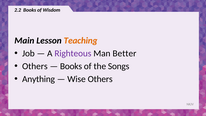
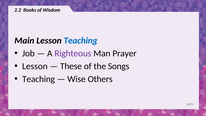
Teaching at (81, 41) colour: orange -> blue
Better: Better -> Prayer
Others at (35, 66): Others -> Lesson
Books at (71, 66): Books -> These
Anything at (39, 79): Anything -> Teaching
